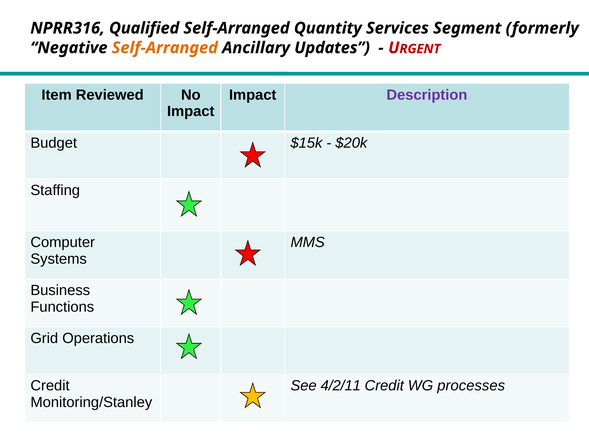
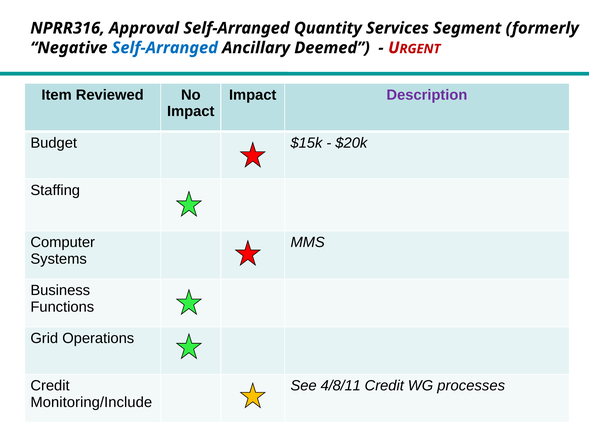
Qualified: Qualified -> Approval
Self-Arranged at (165, 48) colour: orange -> blue
Updates: Updates -> Deemed
4/2/11: 4/2/11 -> 4/8/11
Monitoring/Stanley: Monitoring/Stanley -> Monitoring/Include
